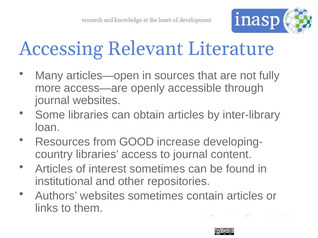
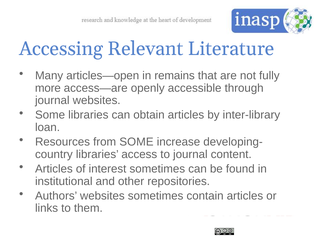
sources: sources -> remains
from GOOD: GOOD -> SOME
